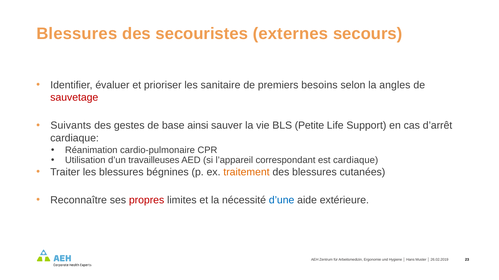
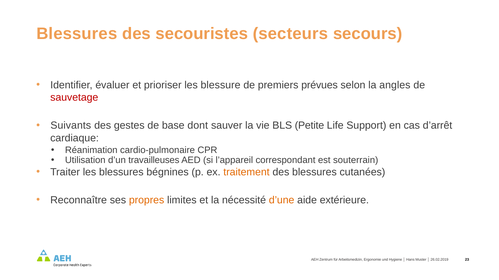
externes: externes -> secteurs
sanitaire: sanitaire -> blessure
besoins: besoins -> prévues
ainsi: ainsi -> dont
est cardiaque: cardiaque -> souterrain
propres colour: red -> orange
d’une colour: blue -> orange
